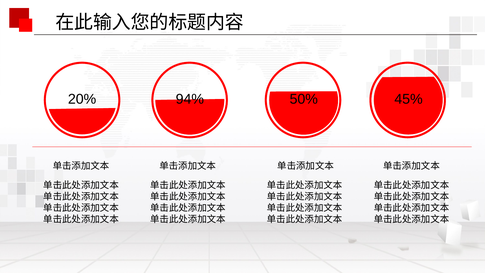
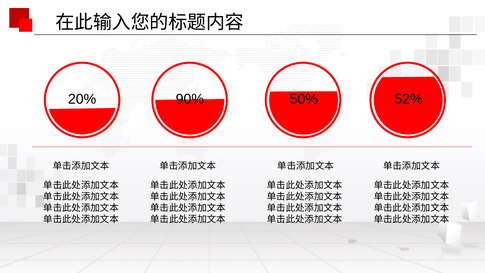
94%: 94% -> 90%
45%: 45% -> 52%
